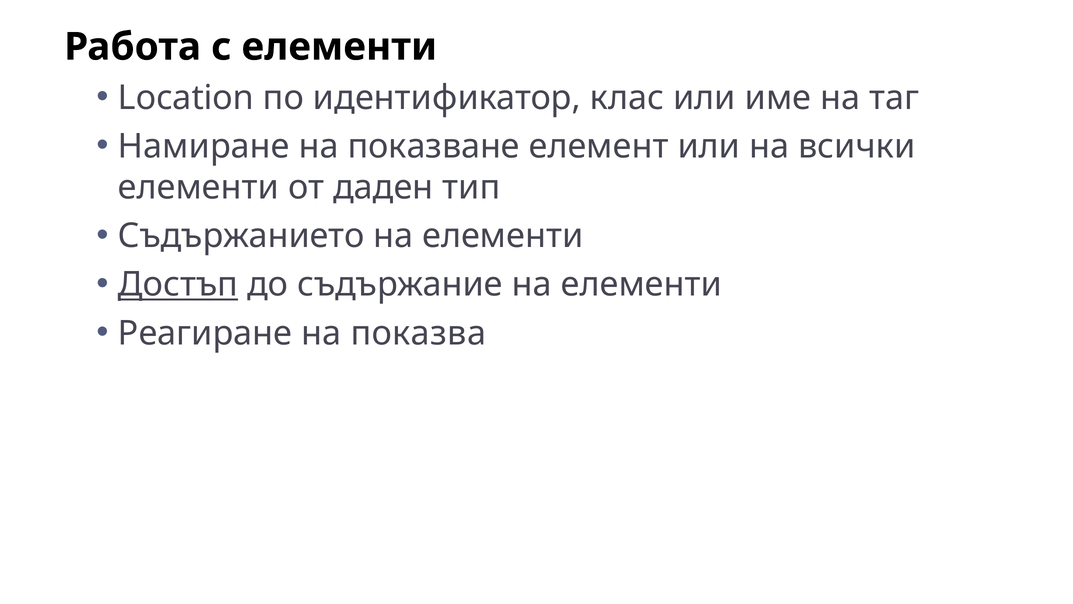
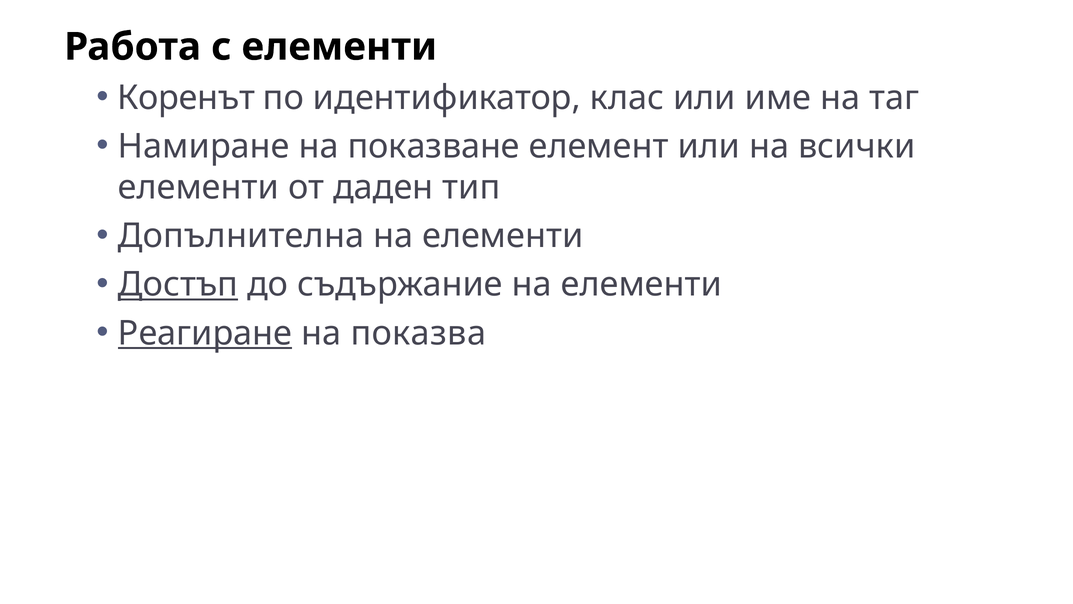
Location: Location -> Коренът
Съдържанието: Съдържанието -> Допълнителна
Реагиране underline: none -> present
